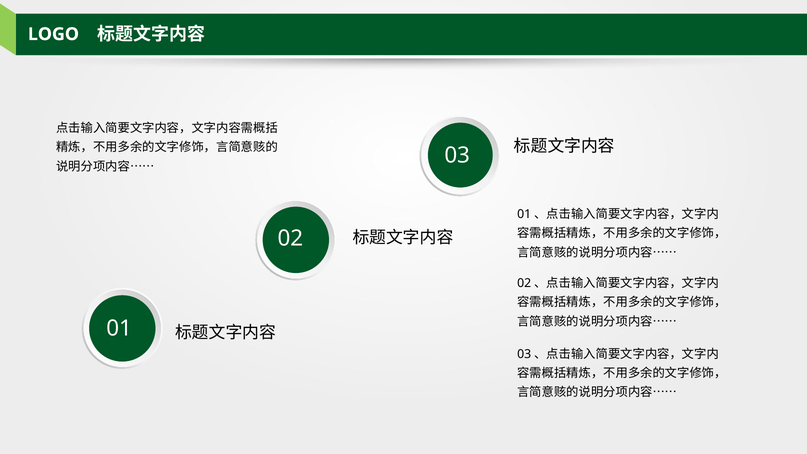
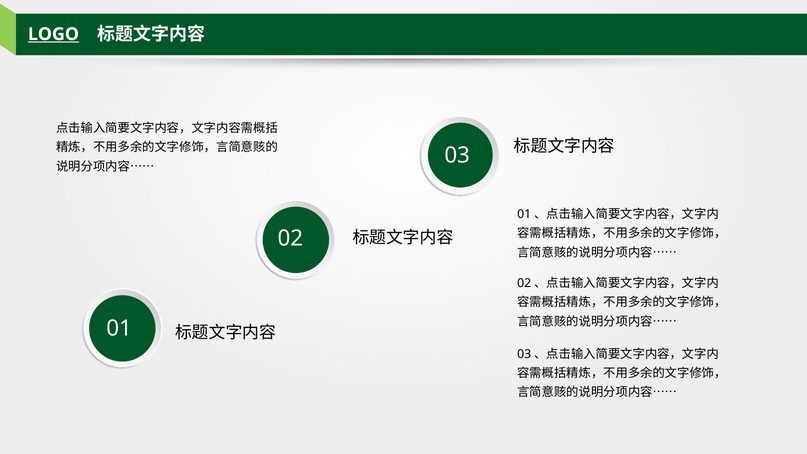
LOGO underline: none -> present
